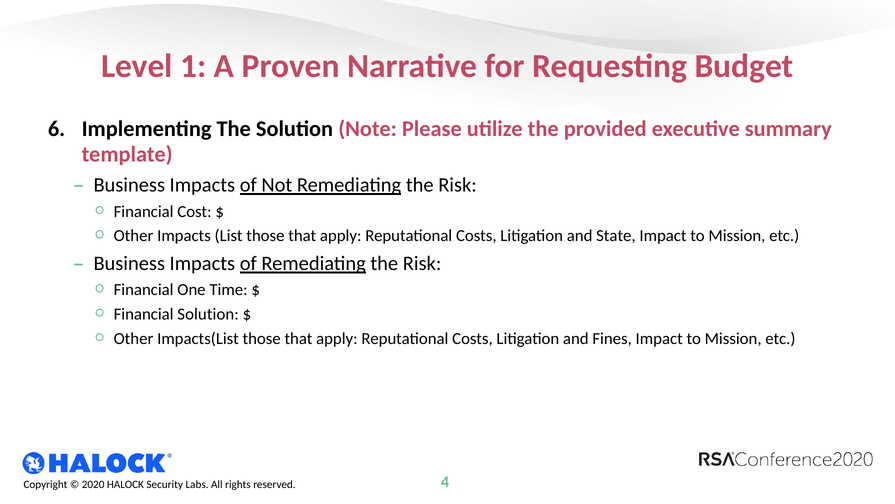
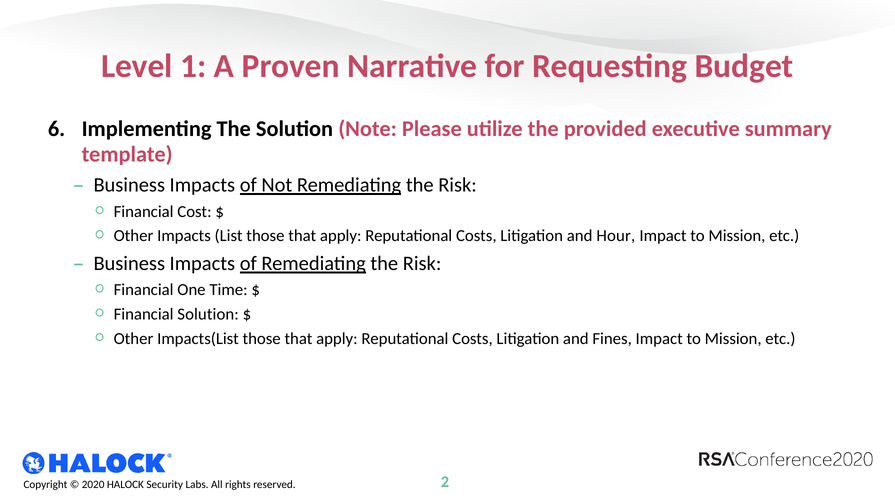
State: State -> Hour
4: 4 -> 2
